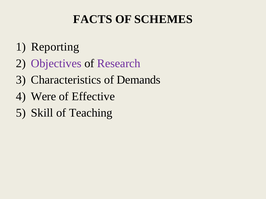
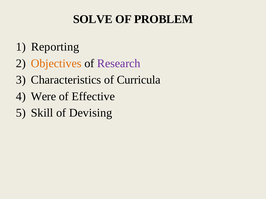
FACTS: FACTS -> SOLVE
SCHEMES: SCHEMES -> PROBLEM
Objectives colour: purple -> orange
Demands: Demands -> Curricula
Teaching: Teaching -> Devising
